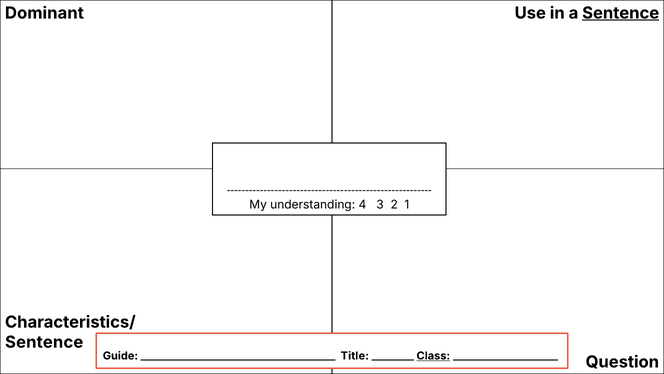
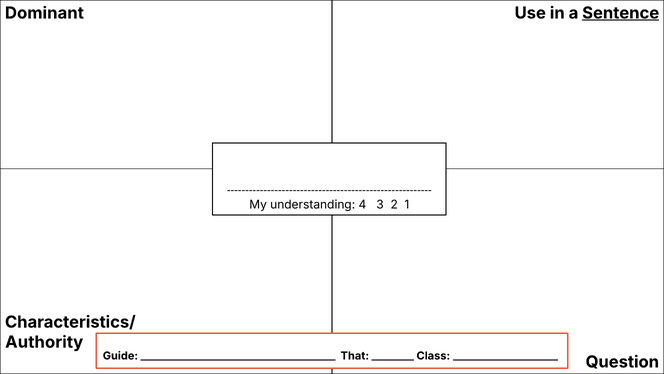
Sentence at (44, 342): Sentence -> Authority
Title: Title -> That
Class underline: present -> none
